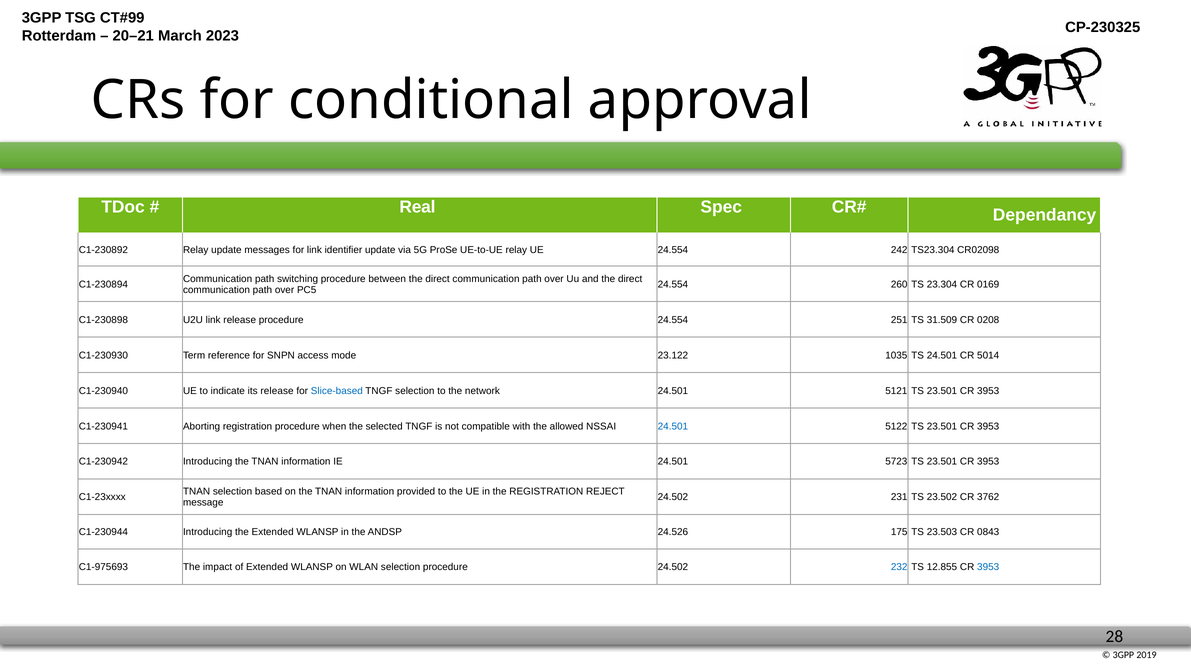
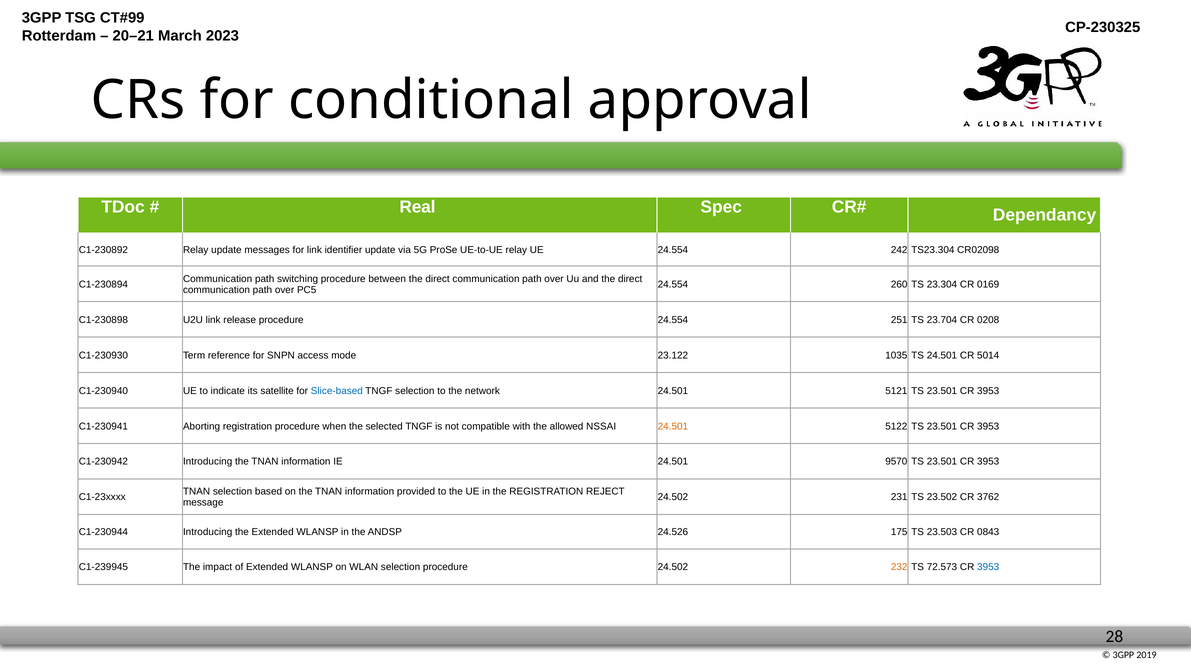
31.509: 31.509 -> 23.704
its release: release -> satellite
24.501 at (673, 426) colour: blue -> orange
5723: 5723 -> 9570
C1-975693: C1-975693 -> C1-239945
232 colour: blue -> orange
12.855: 12.855 -> 72.573
